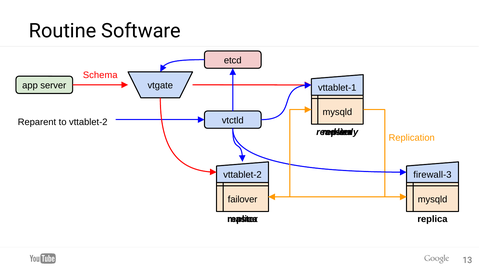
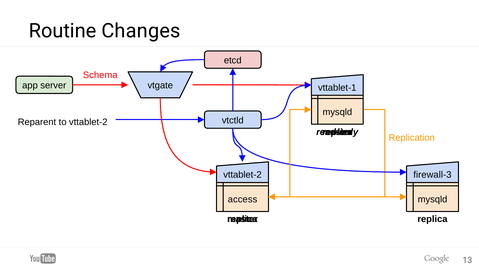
Software: Software -> Changes
failover: failover -> access
